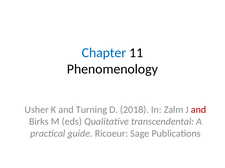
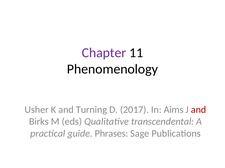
Chapter colour: blue -> purple
2018: 2018 -> 2017
Zalm: Zalm -> Aims
Ricoeur: Ricoeur -> Phrases
